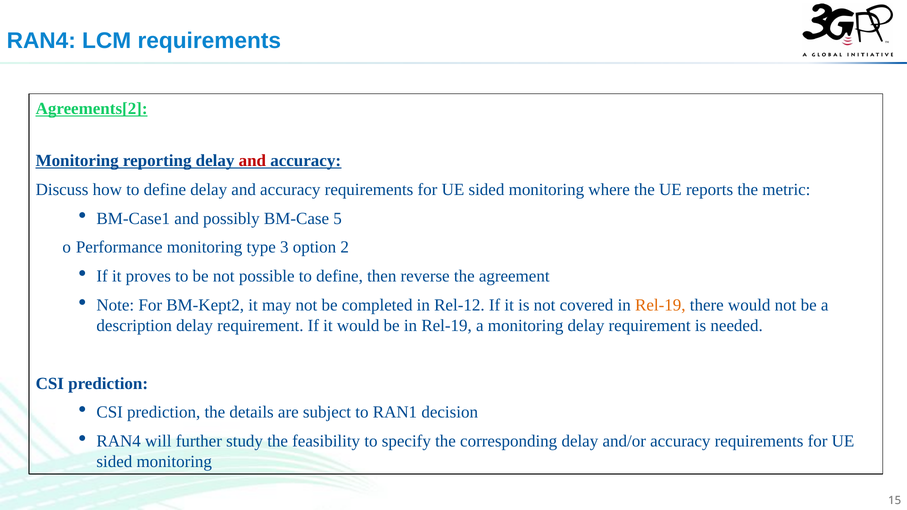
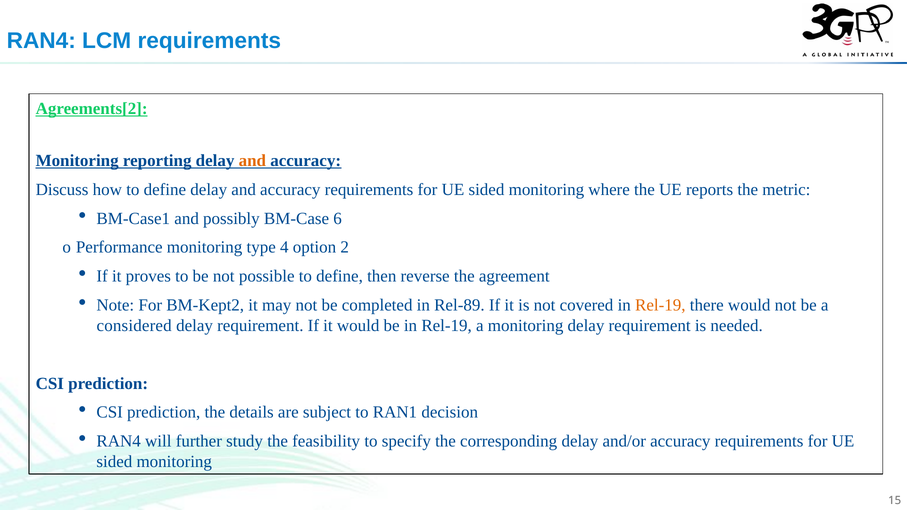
and at (252, 161) colour: red -> orange
5: 5 -> 6
3: 3 -> 4
Rel-12: Rel-12 -> Rel-89
description: description -> considered
